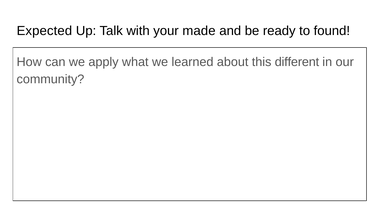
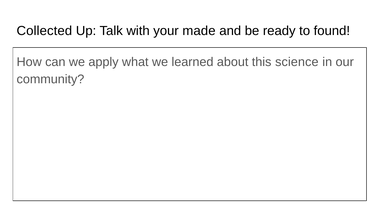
Expected: Expected -> Collected
different: different -> science
